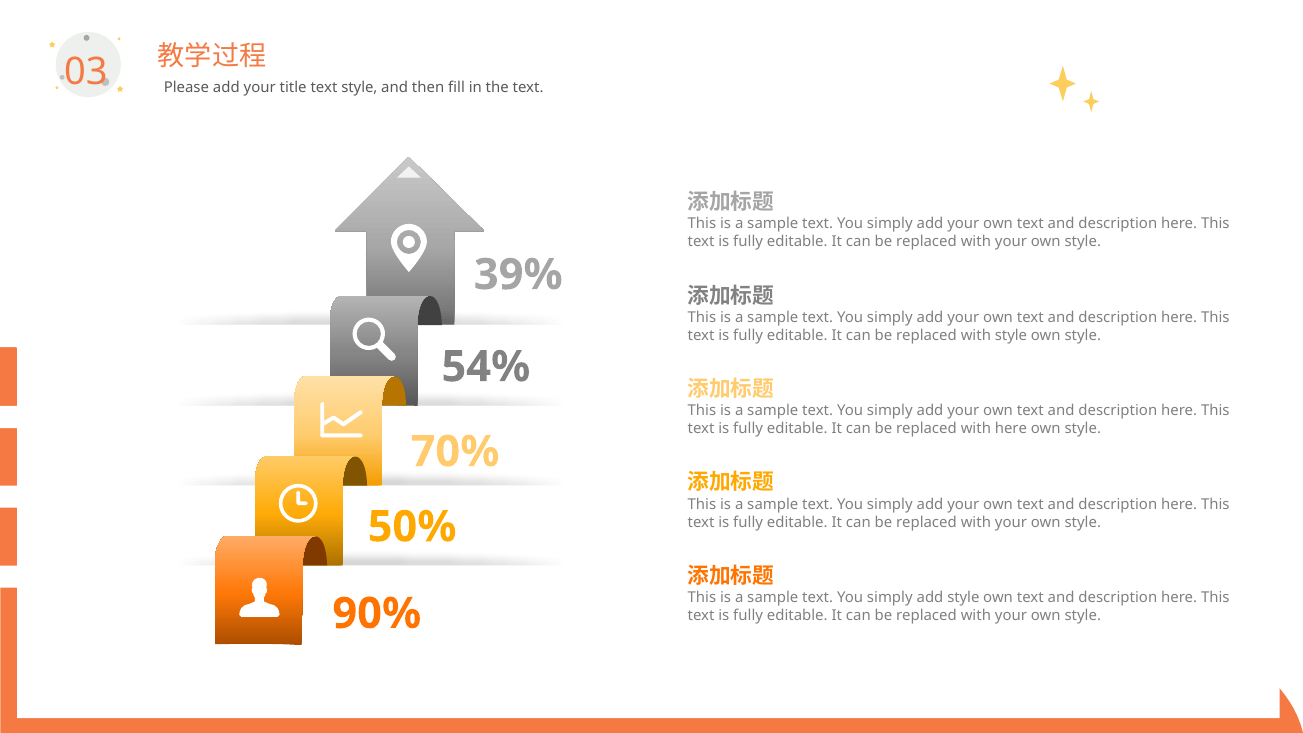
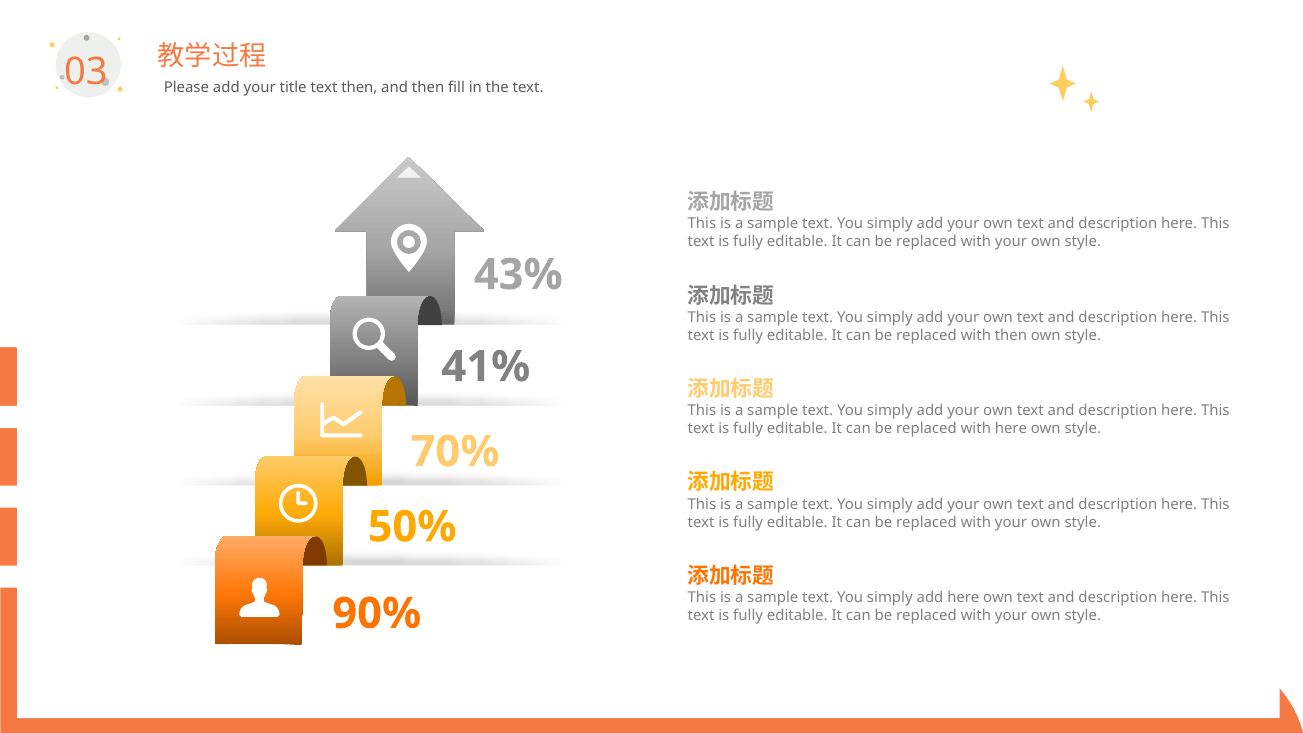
text style: style -> then
39%: 39% -> 43%
with style: style -> then
54%: 54% -> 41%
add style: style -> here
